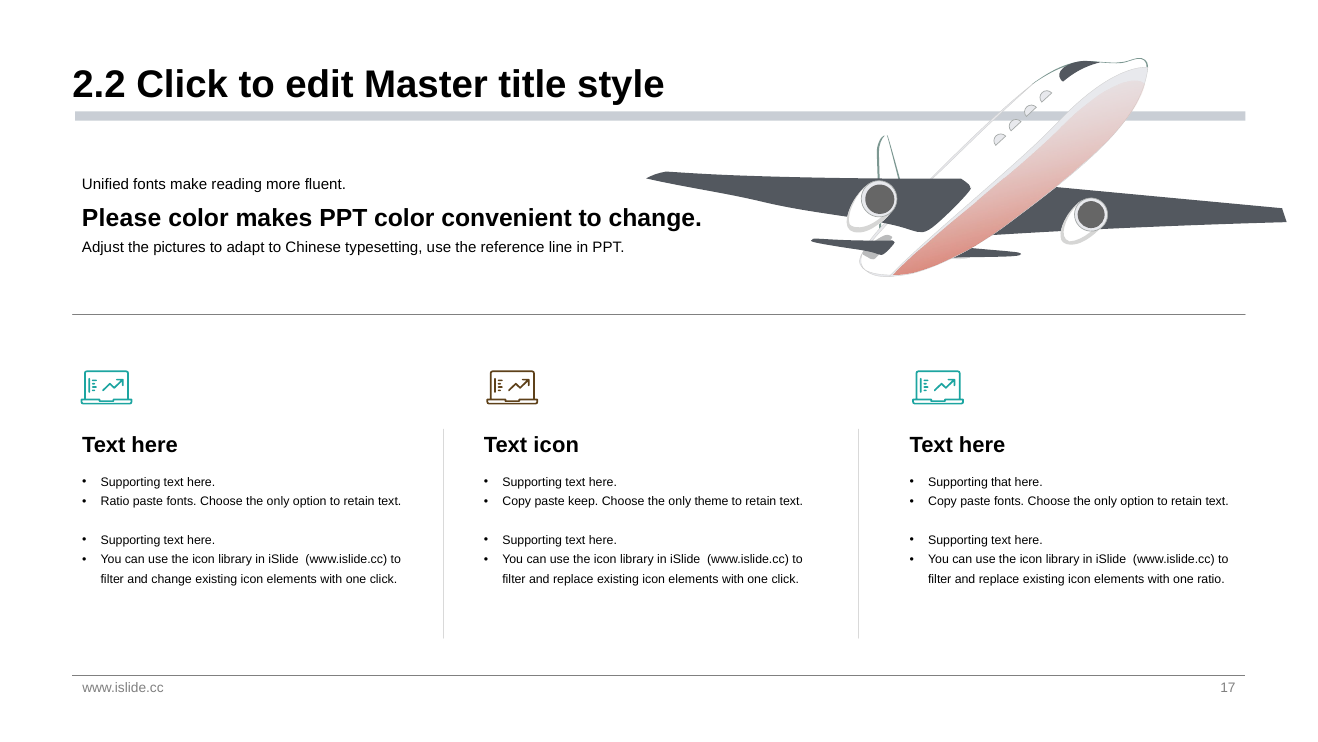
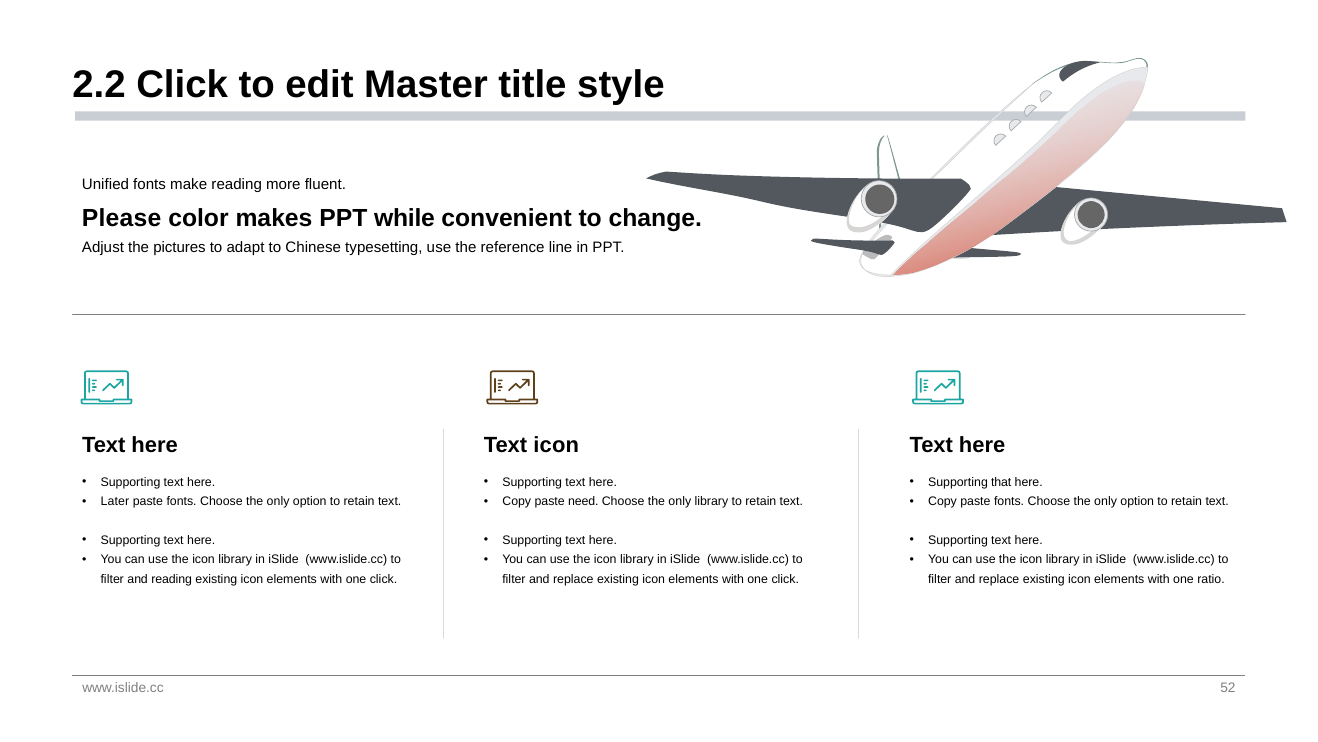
PPT color: color -> while
Ratio at (115, 501): Ratio -> Later
keep: keep -> need
only theme: theme -> library
and change: change -> reading
17: 17 -> 52
